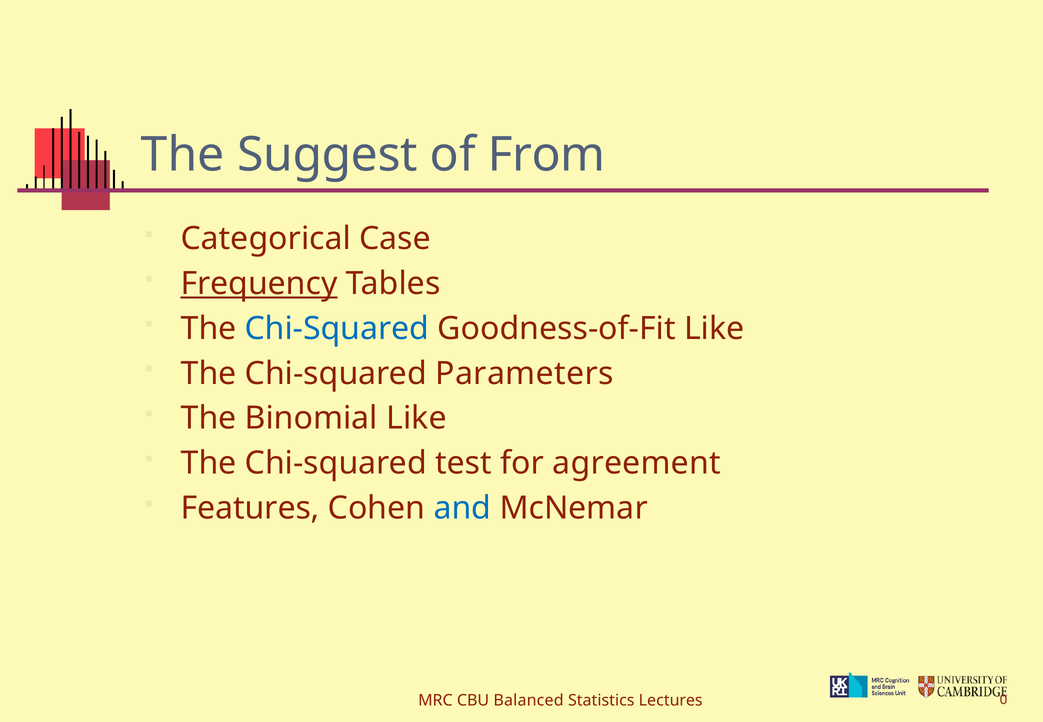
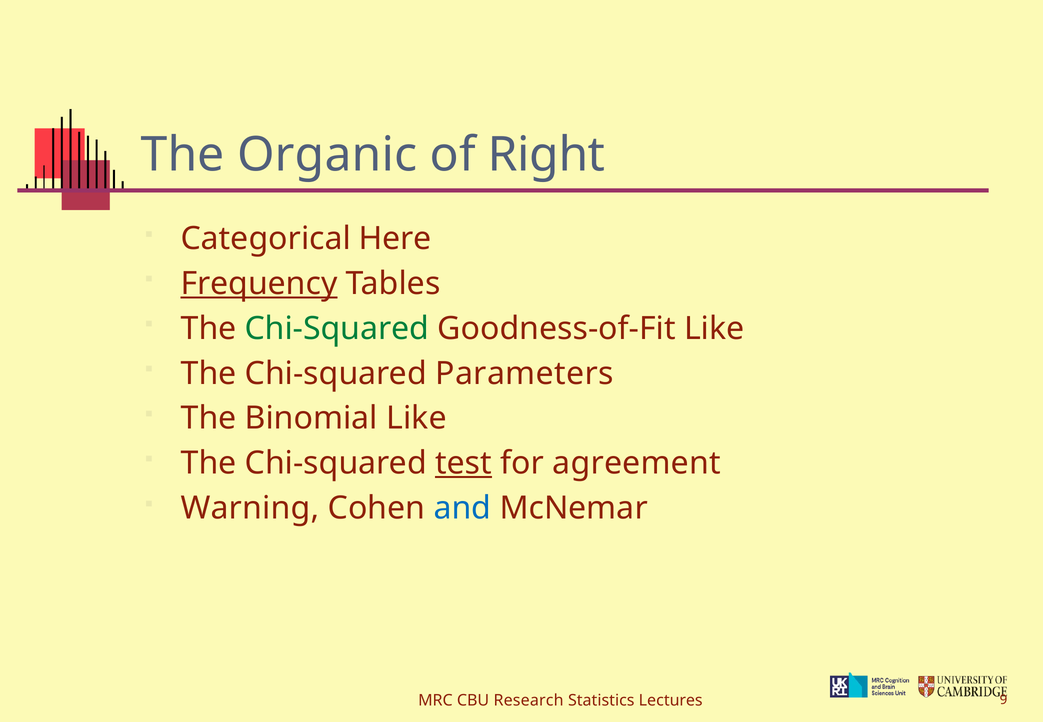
Suggest: Suggest -> Organic
From: From -> Right
Case: Case -> Here
Chi-Squared at (337, 329) colour: blue -> green
test underline: none -> present
Features: Features -> Warning
Balanced: Balanced -> Research
0: 0 -> 9
